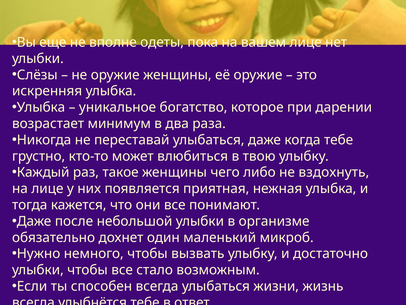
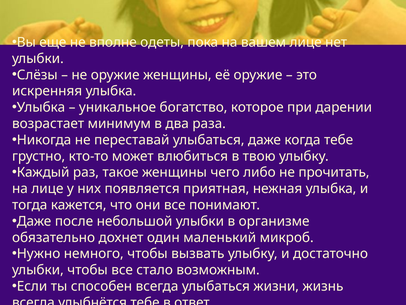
вздохнуть: вздохнуть -> прочитать
